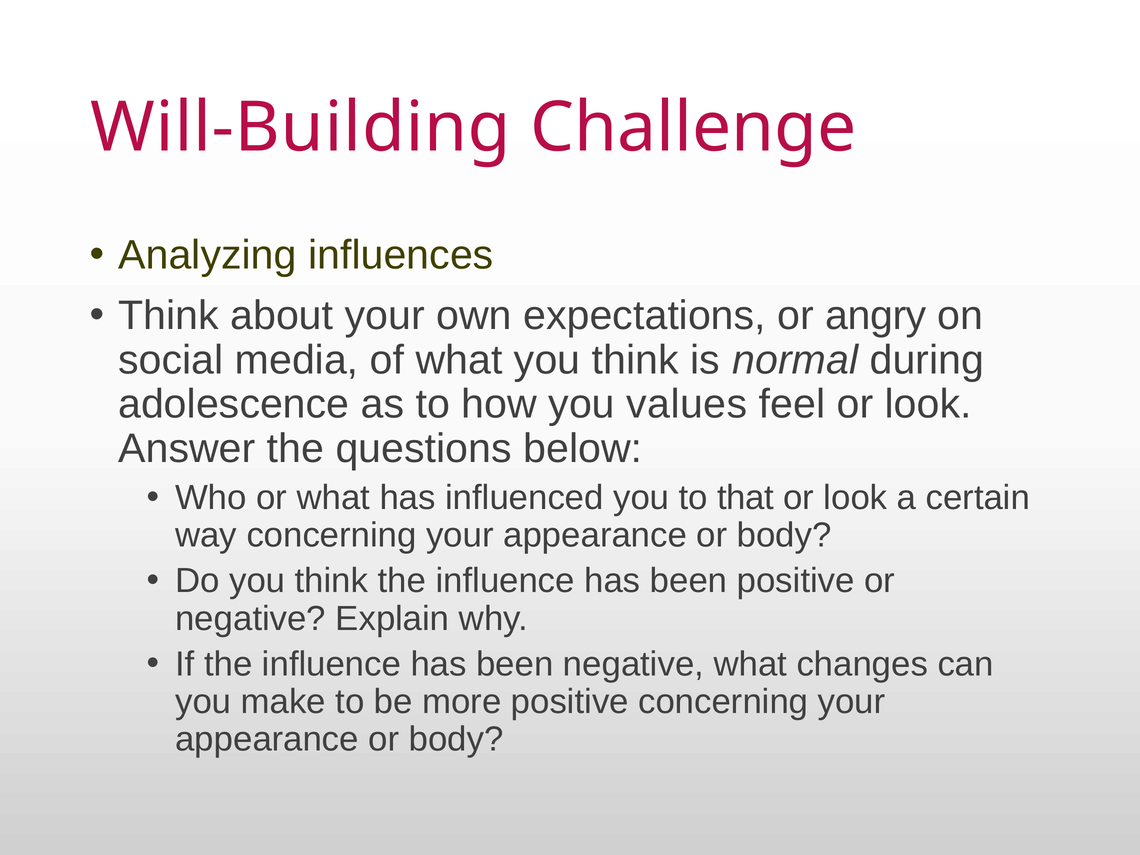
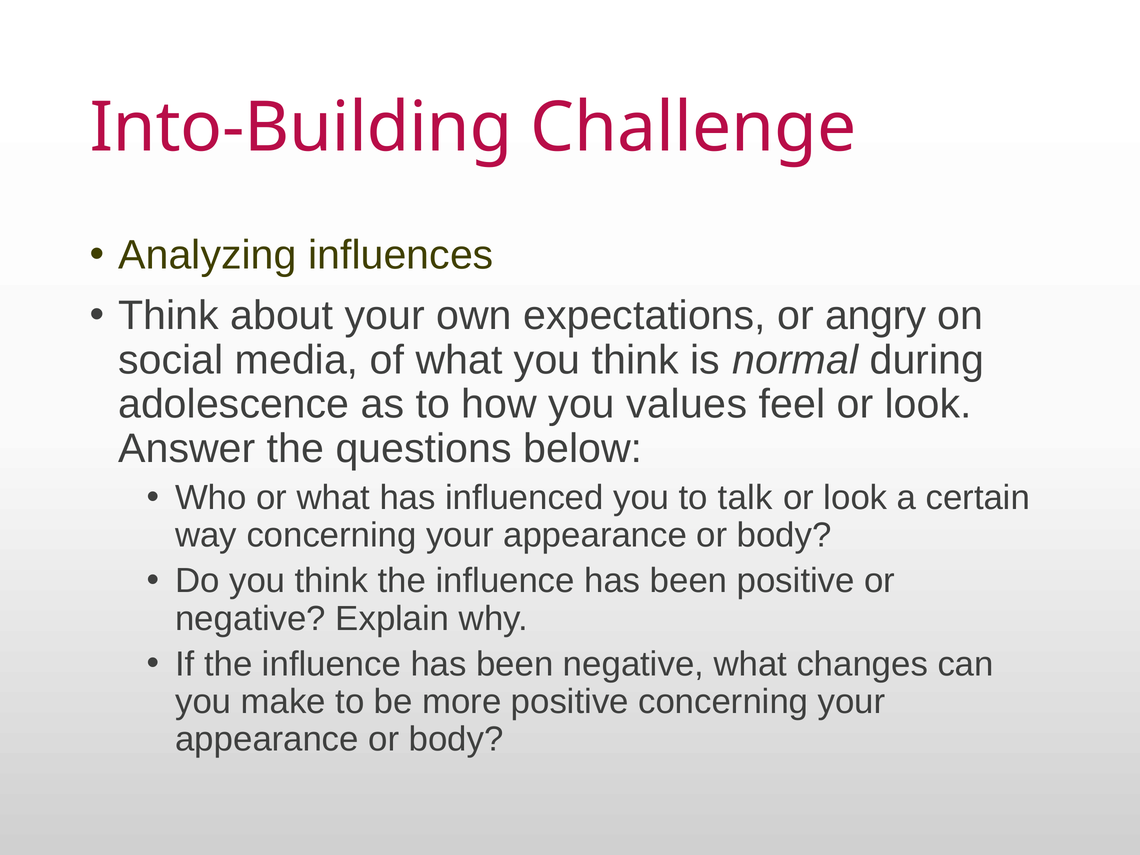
Will-Building: Will-Building -> Into-Building
that: that -> talk
